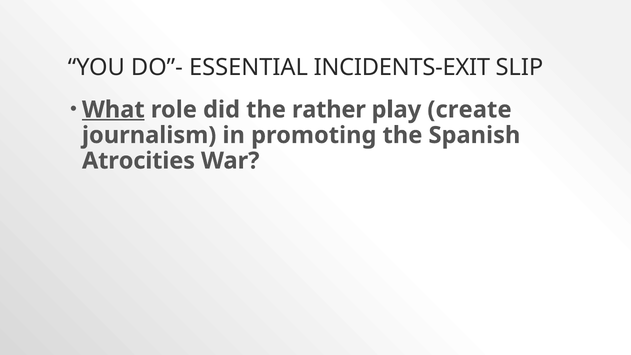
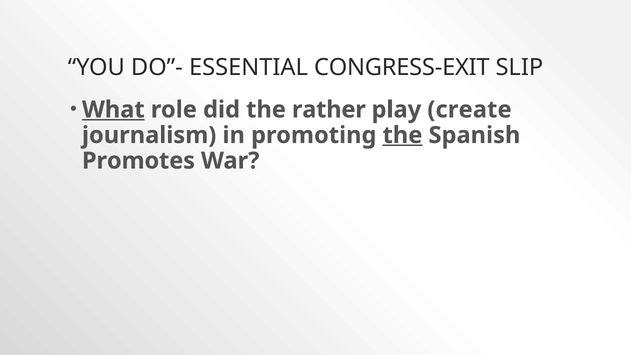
INCIDENTS-EXIT: INCIDENTS-EXIT -> CONGRESS-EXIT
the at (402, 135) underline: none -> present
Atrocities: Atrocities -> Promotes
